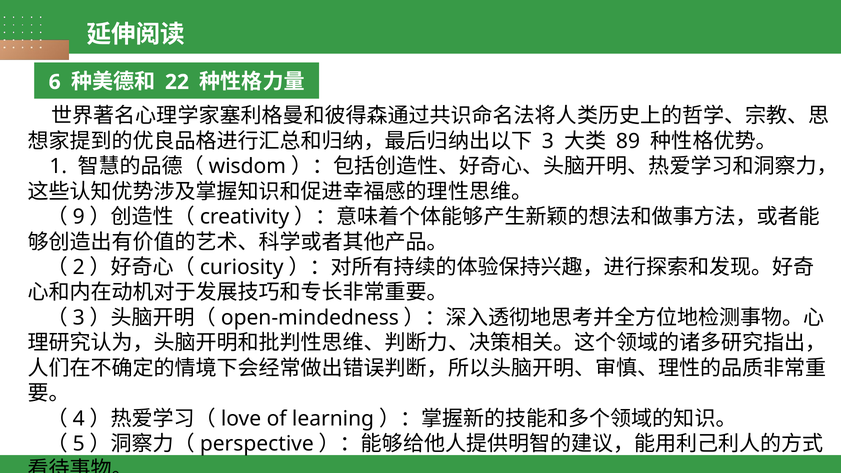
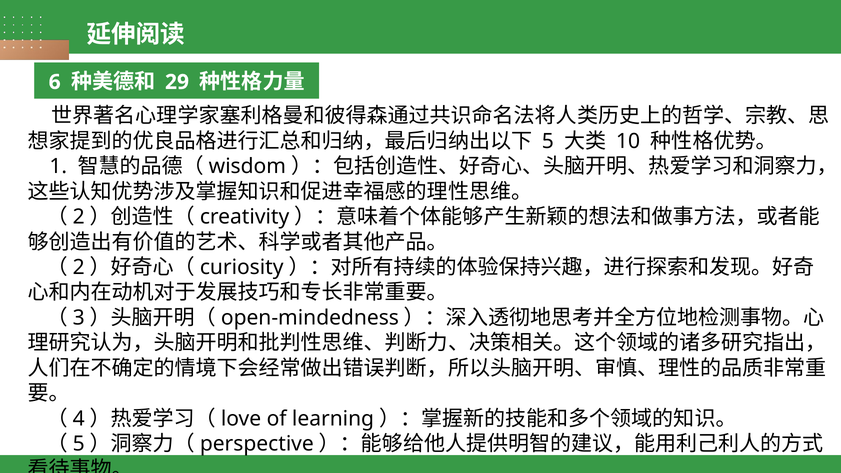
22: 22 -> 29
3 at (548, 141): 3 -> 5
89: 89 -> 10
9 at (79, 217): 9 -> 2
